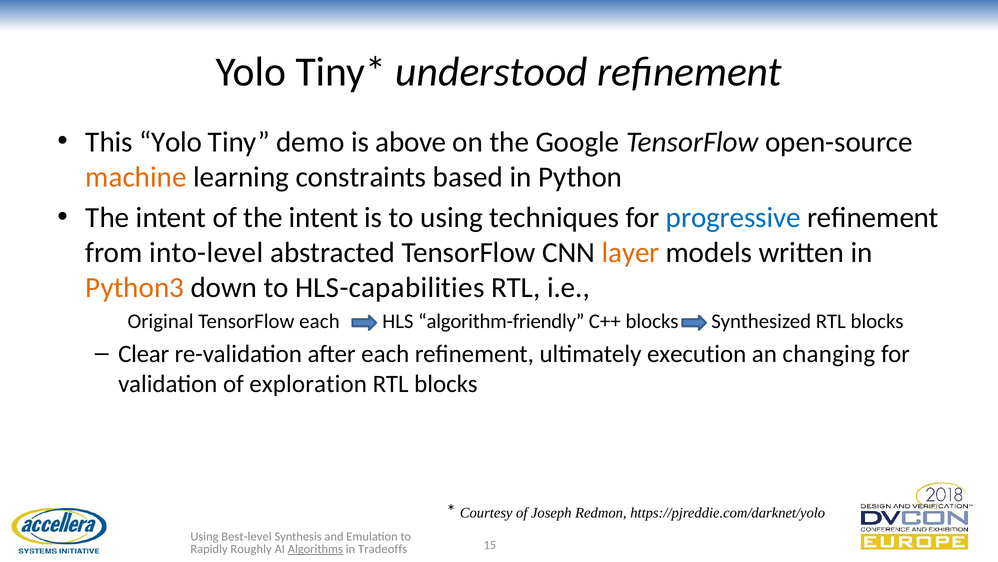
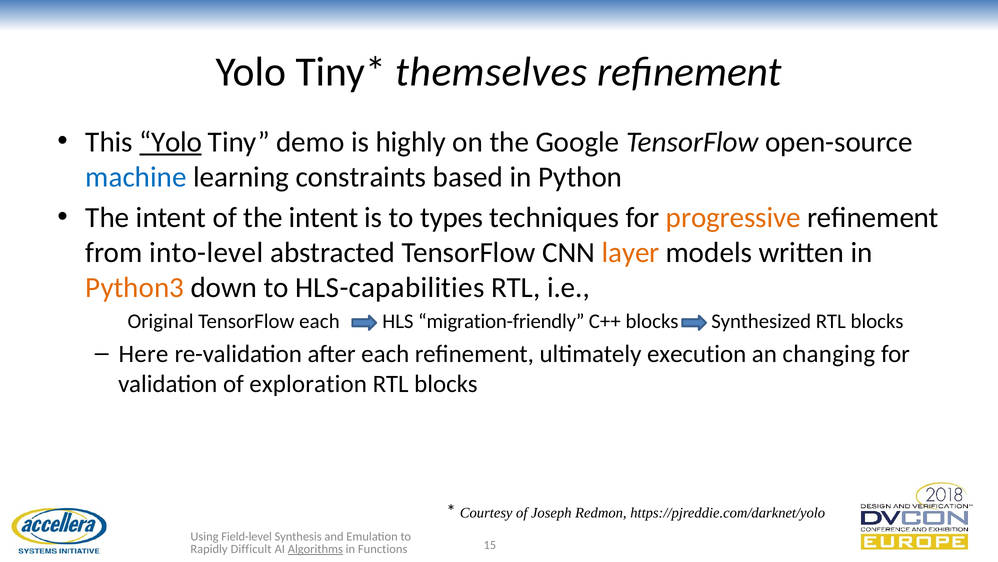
understood: understood -> themselves
Yolo at (171, 142) underline: none -> present
above: above -> highly
machine colour: orange -> blue
to using: using -> types
progressive colour: blue -> orange
algorithm-friendly: algorithm-friendly -> migration-friendly
Clear: Clear -> Here
Best-level: Best-level -> Field-level
Roughly: Roughly -> Difficult
Tradeoffs: Tradeoffs -> Functions
